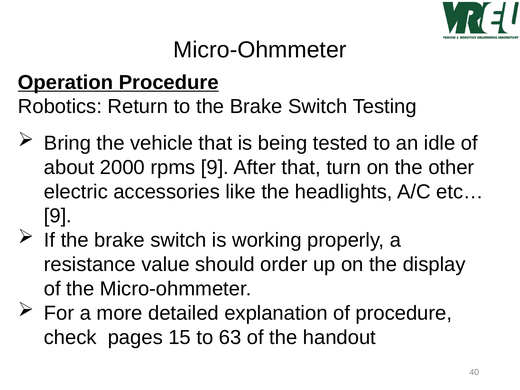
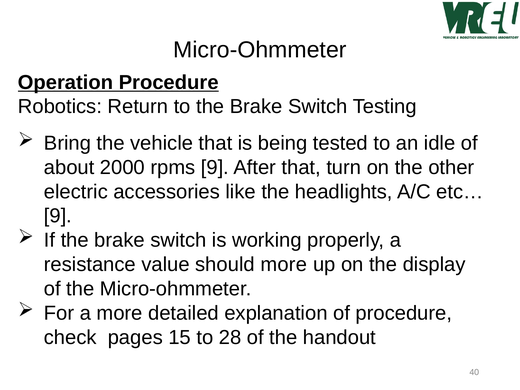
should order: order -> more
63: 63 -> 28
